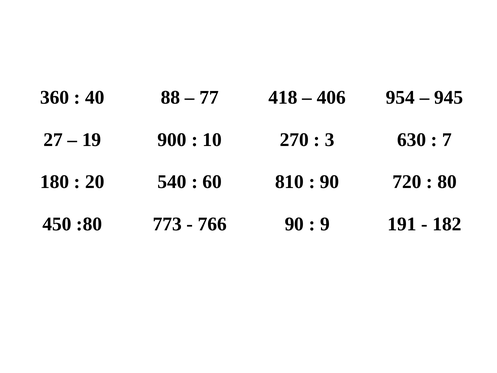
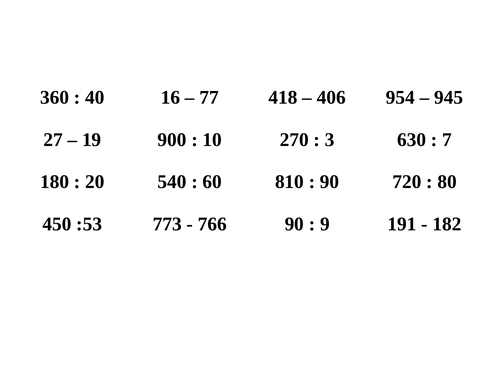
88: 88 -> 16
:80: :80 -> :53
